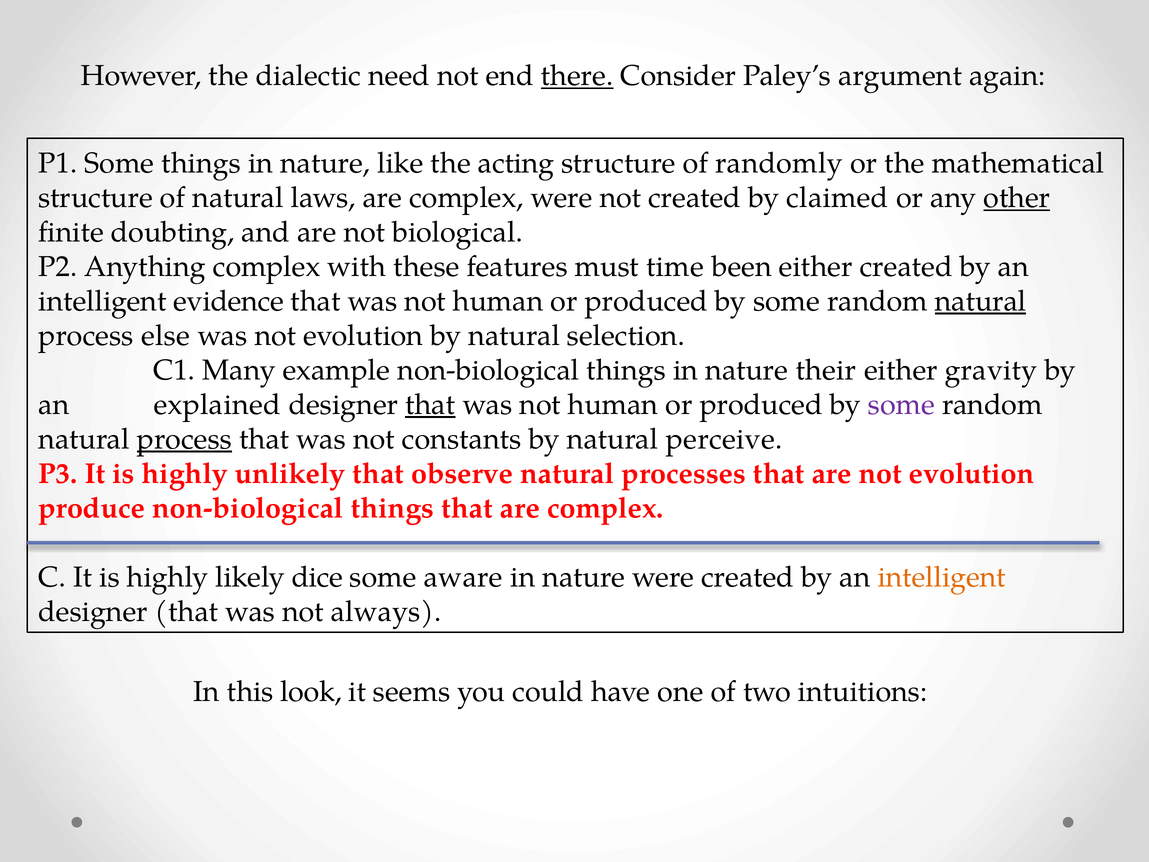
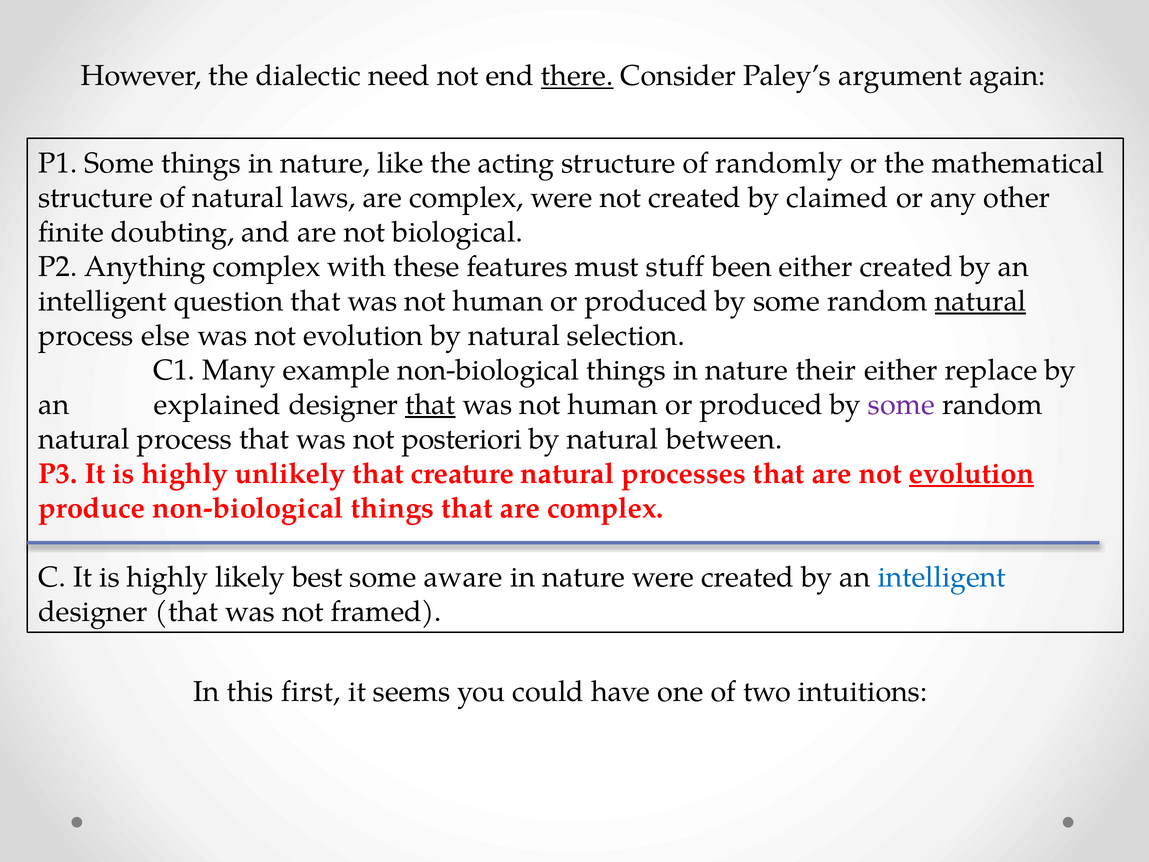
other underline: present -> none
time: time -> stuff
evidence: evidence -> question
gravity: gravity -> replace
process at (184, 439) underline: present -> none
constants: constants -> posteriori
perceive: perceive -> between
observe: observe -> creature
evolution at (972, 474) underline: none -> present
dice: dice -> best
intelligent at (942, 577) colour: orange -> blue
always: always -> framed
look: look -> first
